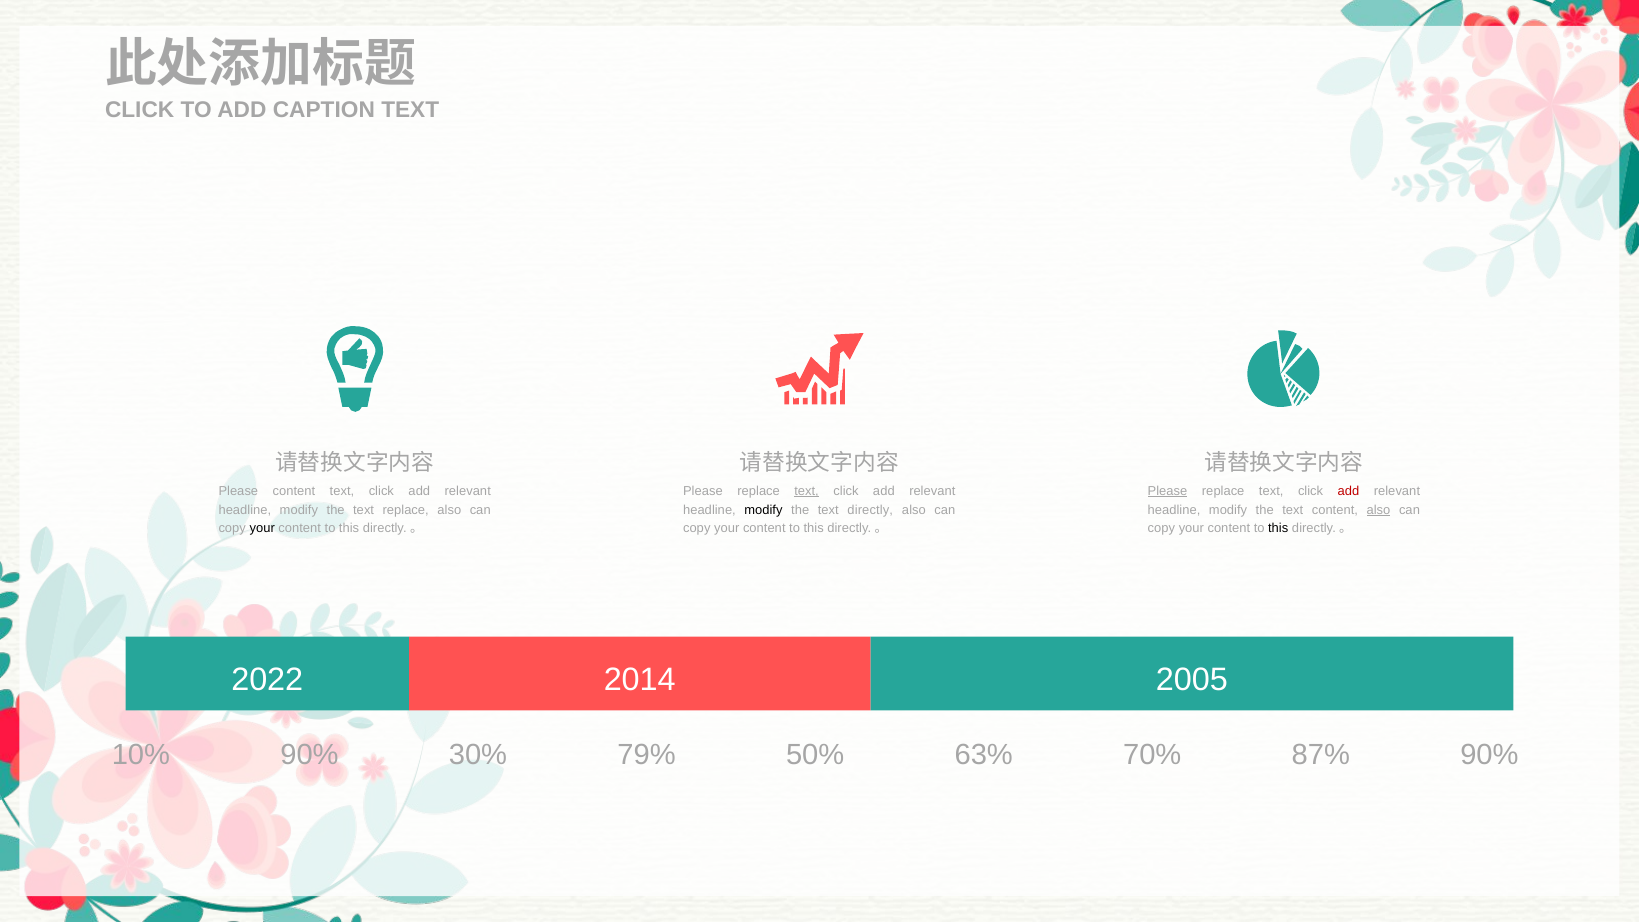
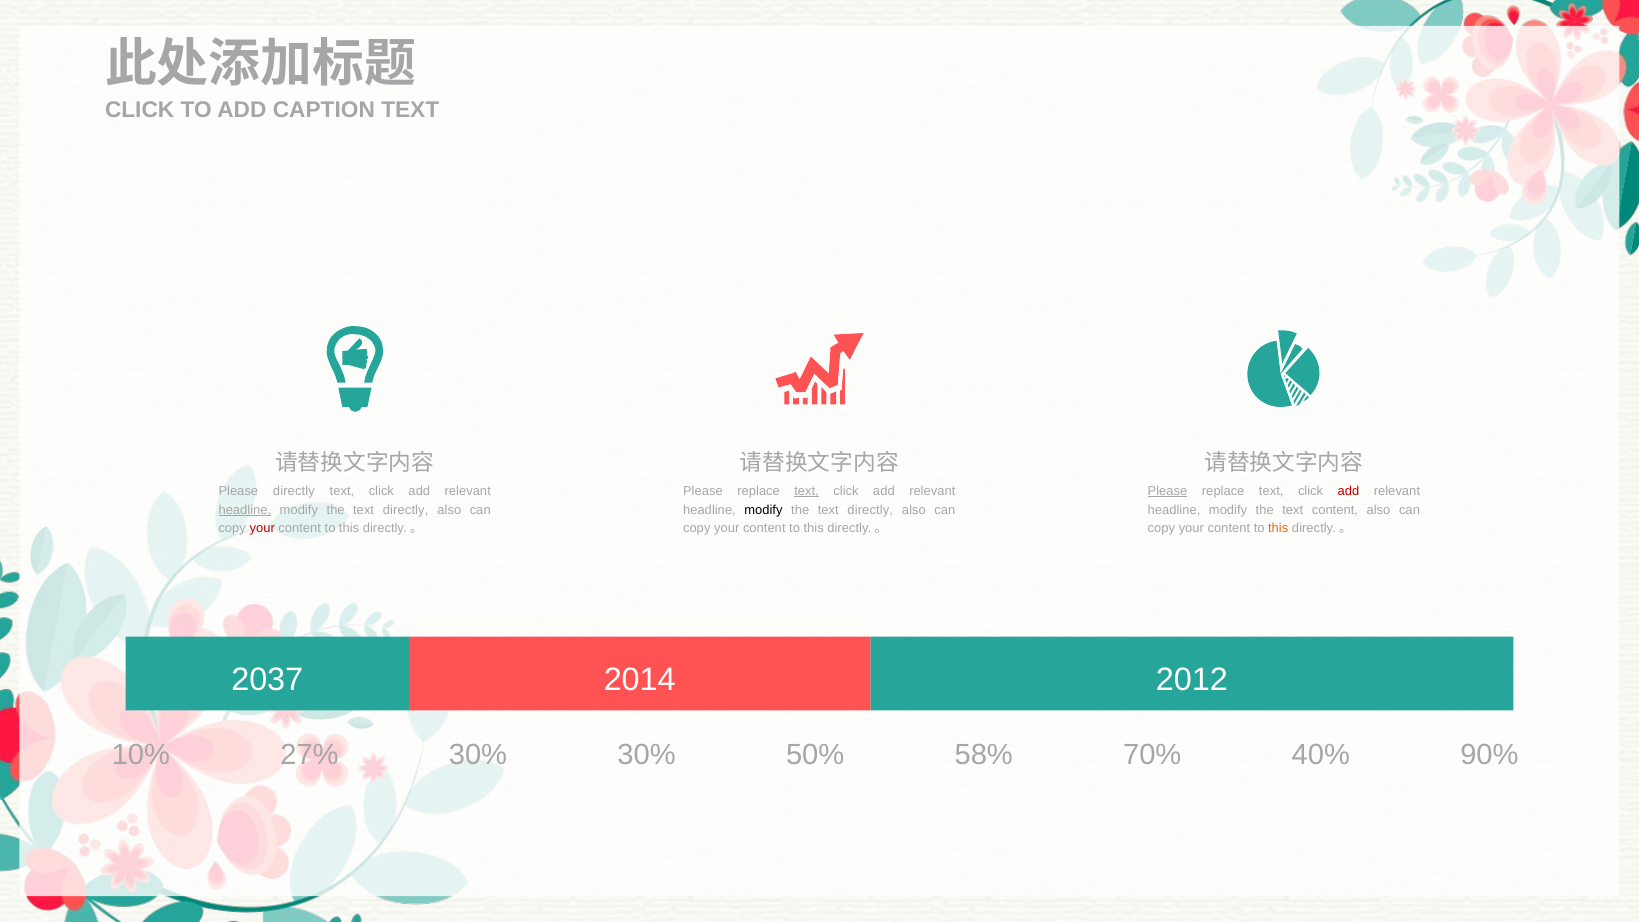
Please content: content -> directly
headline at (245, 510) underline: none -> present
replace at (406, 510): replace -> directly
also at (1378, 510) underline: present -> none
your at (262, 528) colour: black -> red
this at (1278, 528) colour: black -> orange
2022: 2022 -> 2037
2005: 2005 -> 2012
10% 90%: 90% -> 27%
30% 79%: 79% -> 30%
63%: 63% -> 58%
87%: 87% -> 40%
